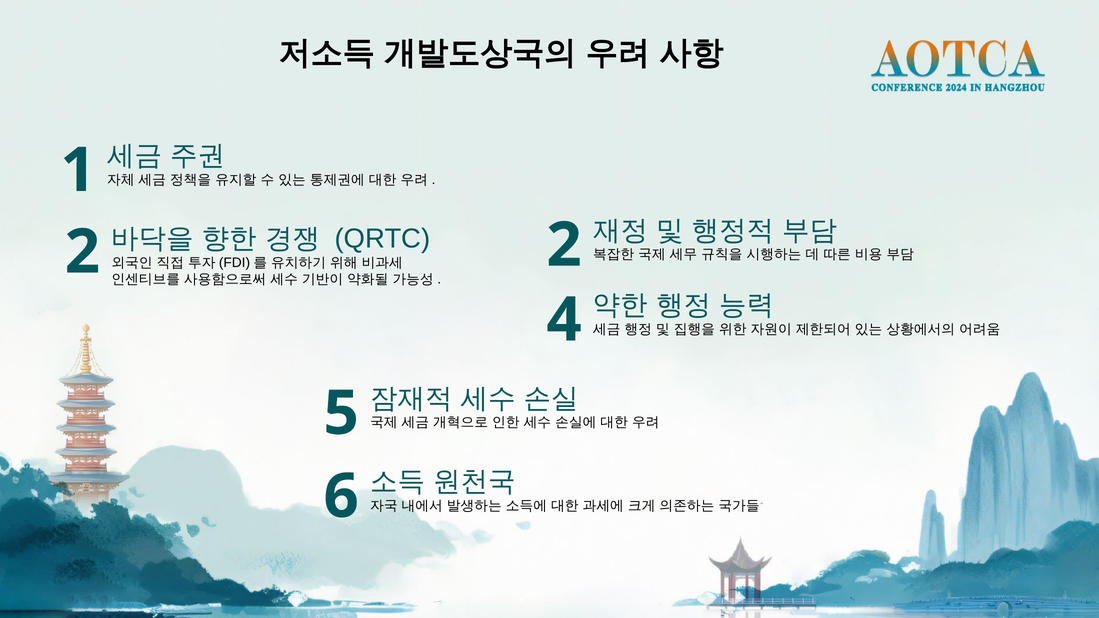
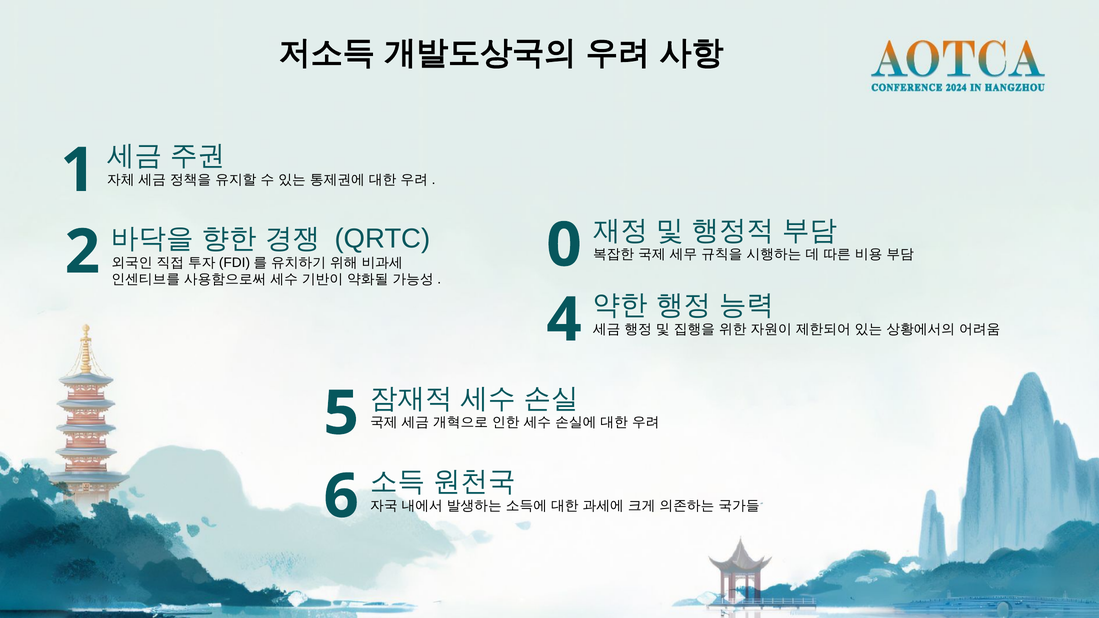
2 at (564, 245): 2 -> 0
